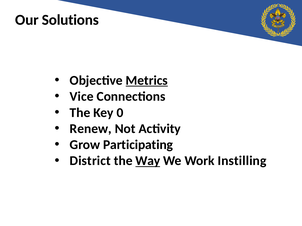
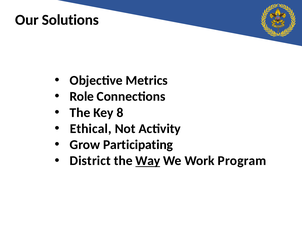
Metrics underline: present -> none
Vice: Vice -> Role
0: 0 -> 8
Renew: Renew -> Ethical
Instilling: Instilling -> Program
